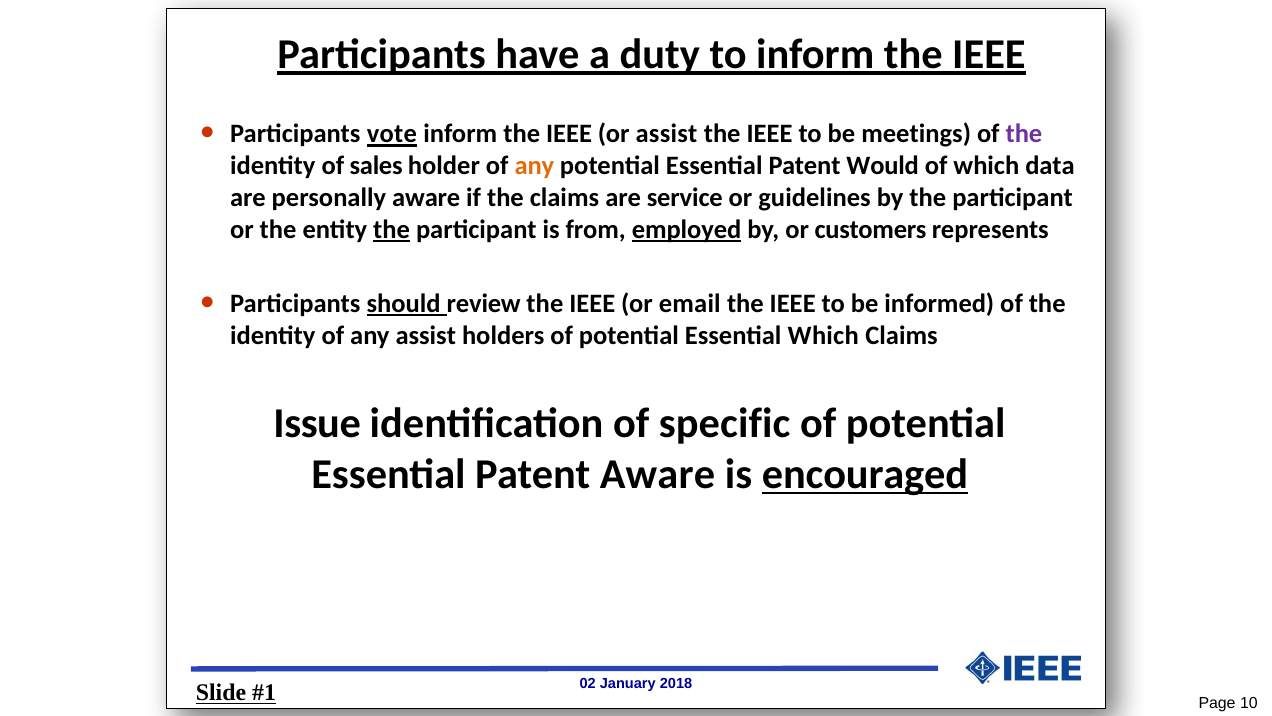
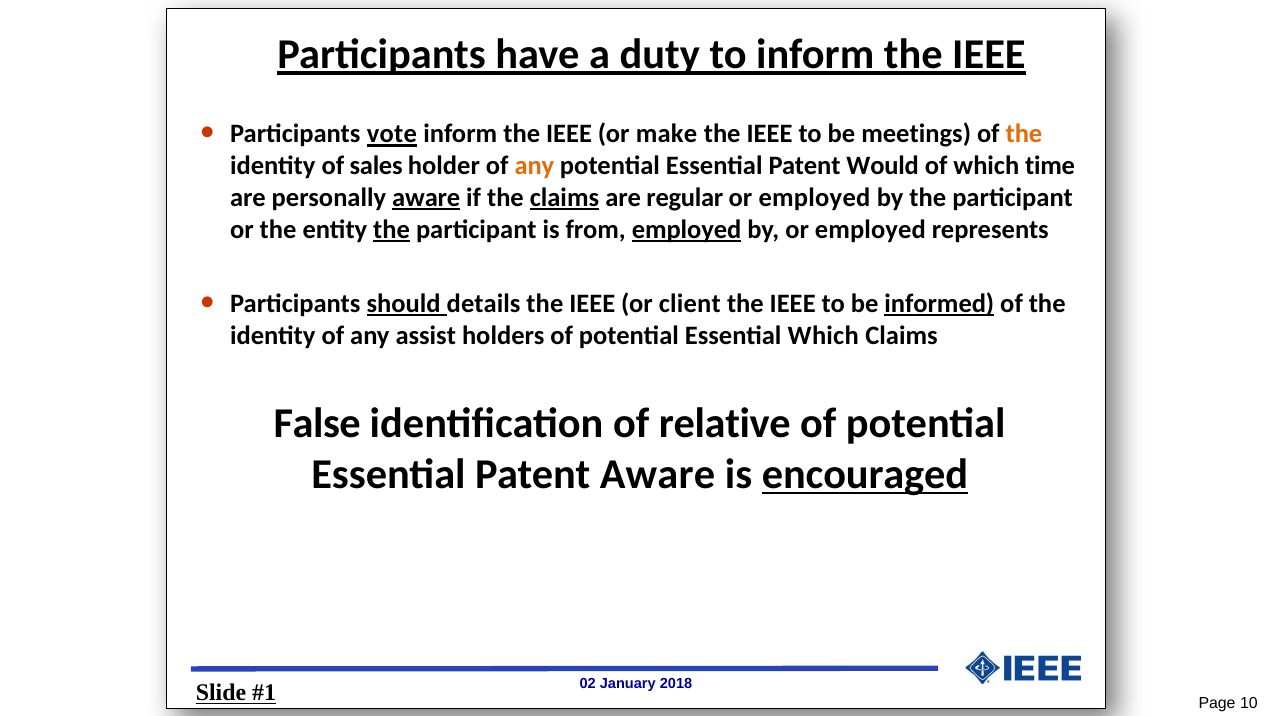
or assist: assist -> make
the at (1024, 134) colour: purple -> orange
data: data -> time
aware at (426, 197) underline: none -> present
claims at (564, 197) underline: none -> present
service: service -> regular
guidelines at (815, 197): guidelines -> employed
by or customers: customers -> employed
review: review -> details
email: email -> client
informed underline: none -> present
Issue: Issue -> False
specific: specific -> relative
